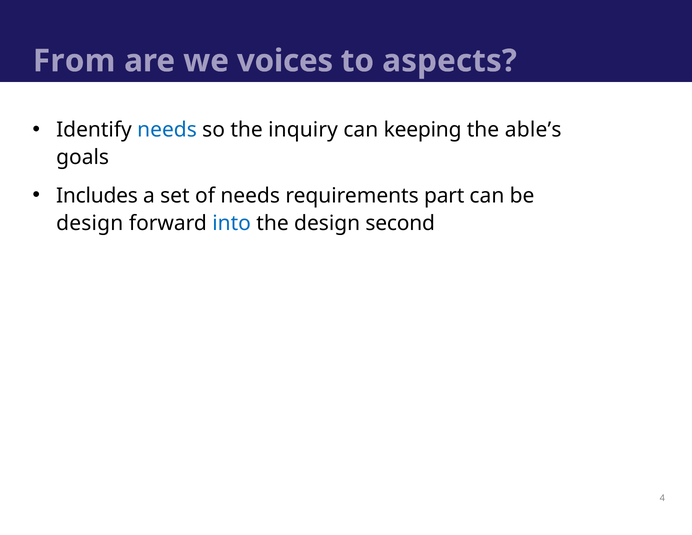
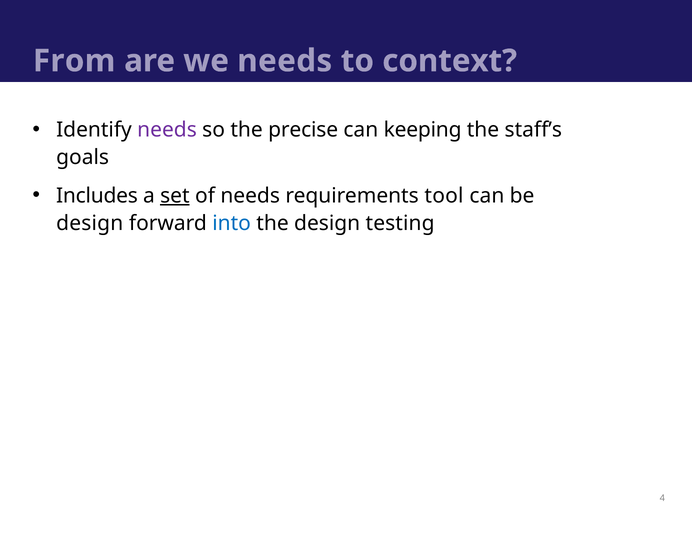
we voices: voices -> needs
aspects: aspects -> context
needs at (167, 130) colour: blue -> purple
inquiry: inquiry -> precise
able’s: able’s -> staff’s
set underline: none -> present
part: part -> tool
second: second -> testing
